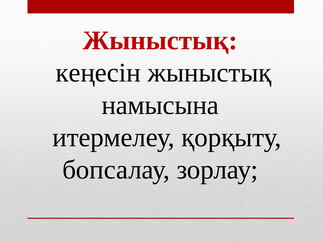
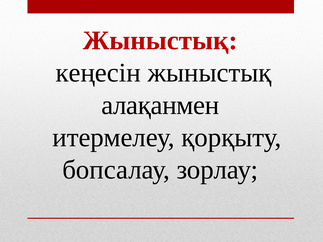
намысына: намысына -> алақанмен
